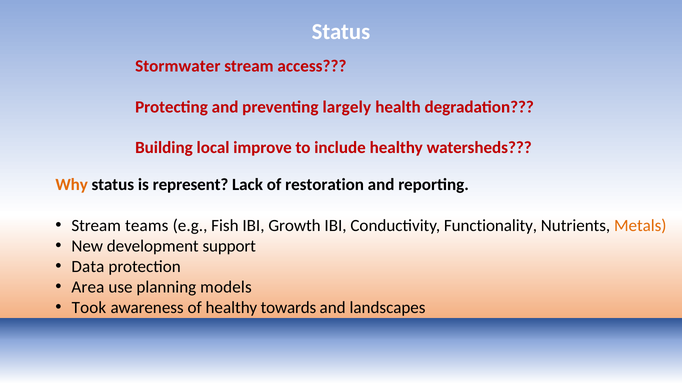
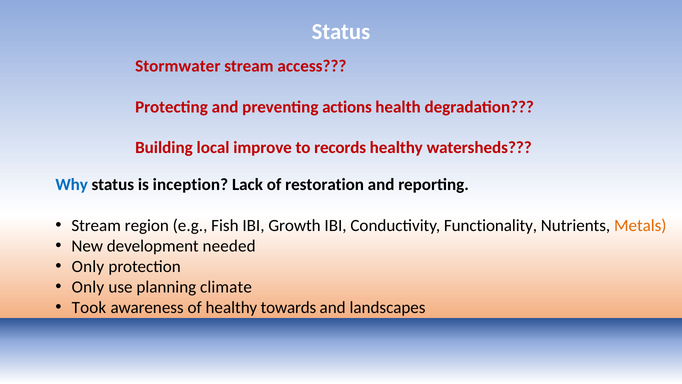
largely: largely -> actions
include: include -> records
Why colour: orange -> blue
represent: represent -> inception
teams: teams -> region
support: support -> needed
Data at (88, 266): Data -> Only
Area at (88, 287): Area -> Only
models: models -> climate
